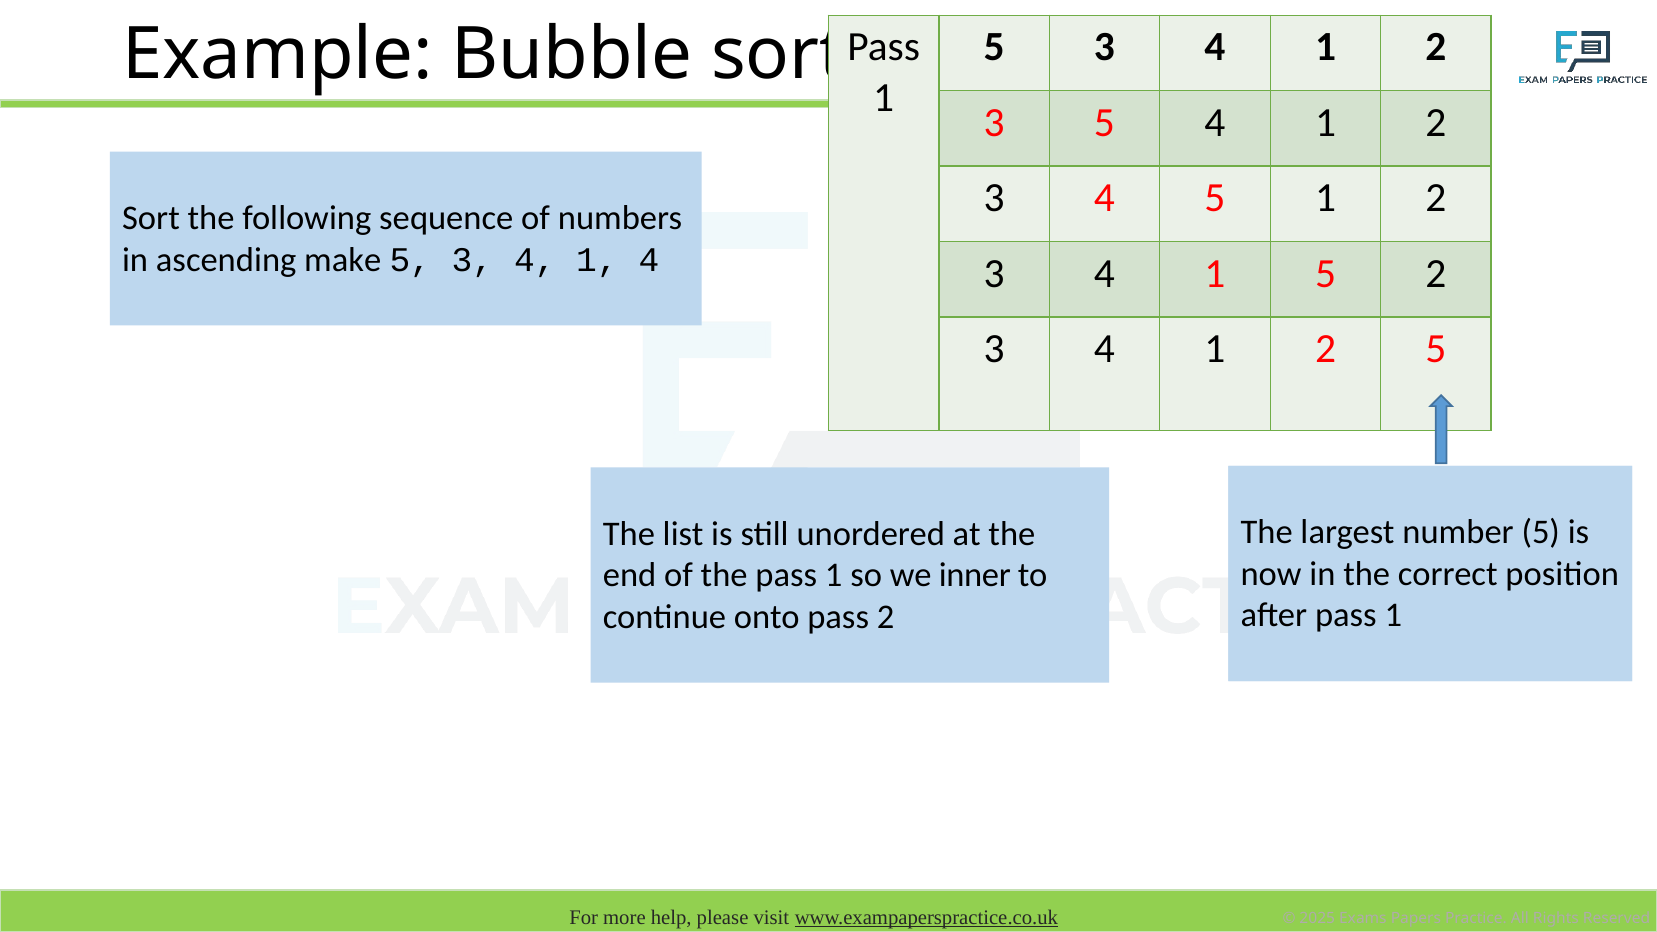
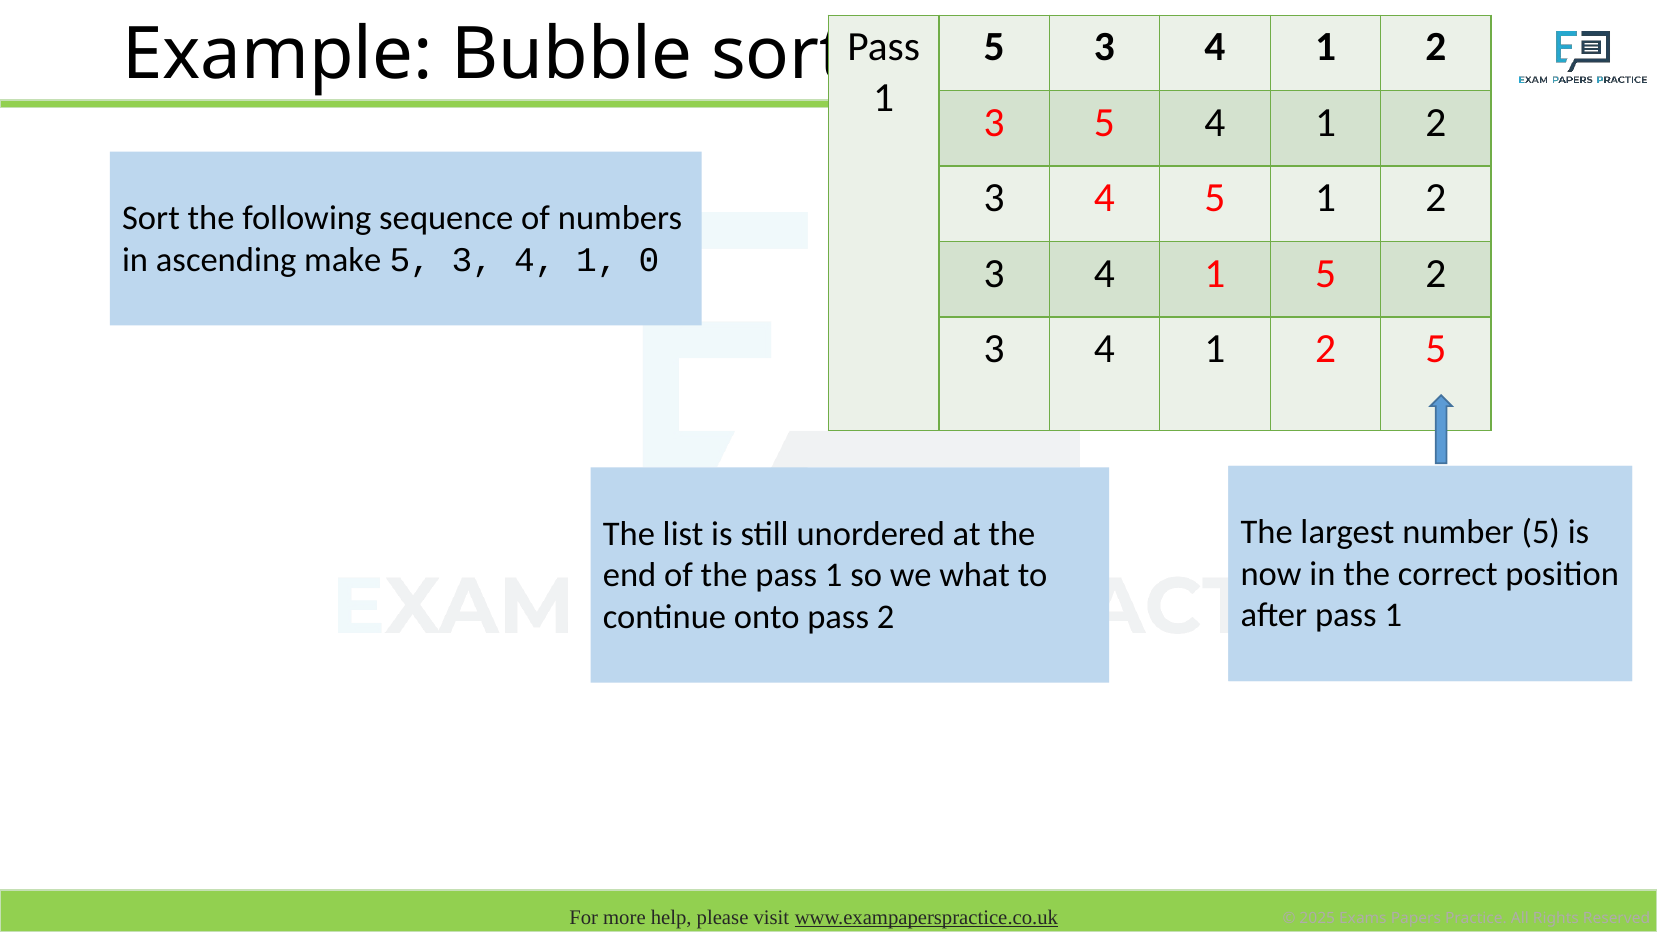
1 4: 4 -> 0
inner: inner -> what
